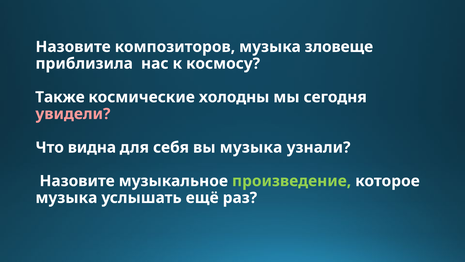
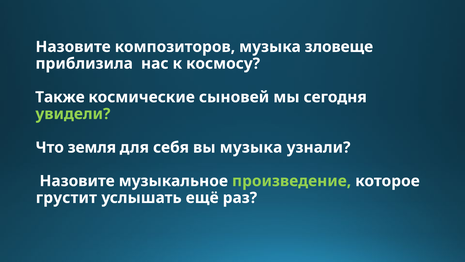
холодны: холодны -> сыновей
увидели colour: pink -> light green
видна: видна -> земля
музыка at (66, 197): музыка -> грустит
